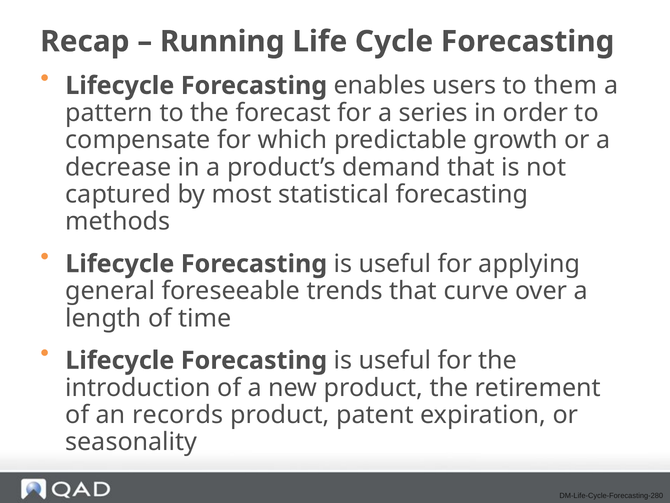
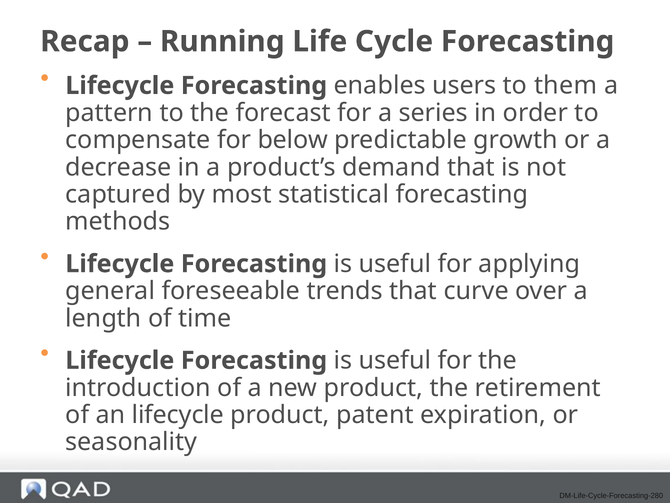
which: which -> below
an records: records -> lifecycle
